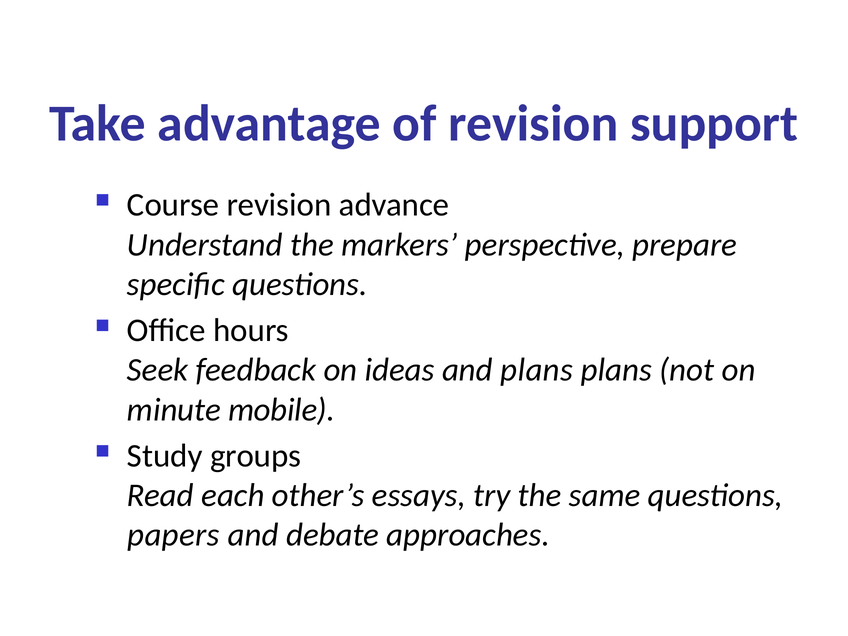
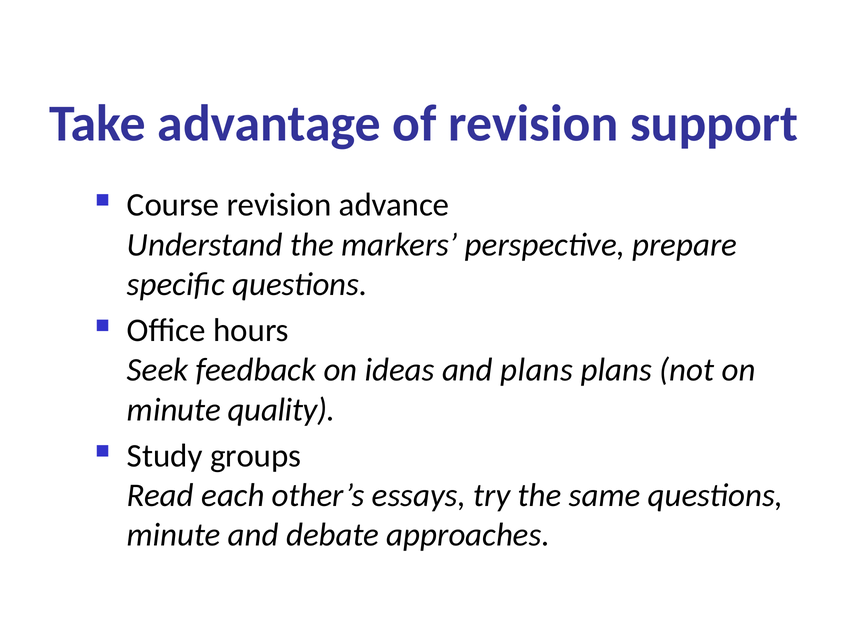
mobile: mobile -> quality
papers at (174, 535): papers -> minute
